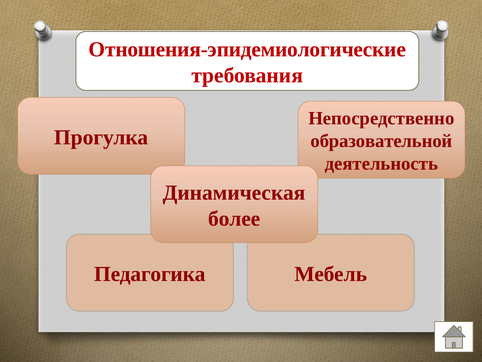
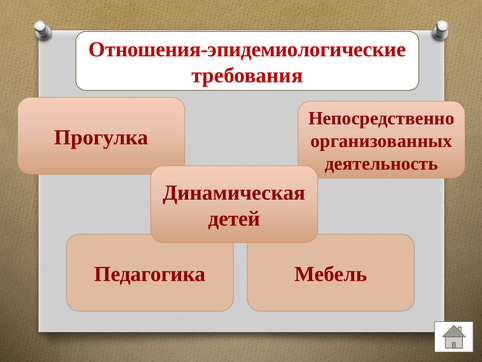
образовательной: образовательной -> организованных
более: более -> детей
